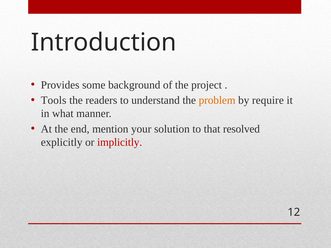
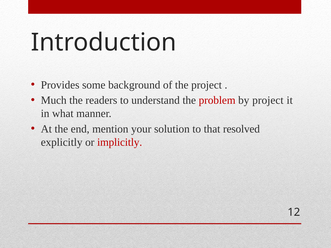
Tools: Tools -> Much
problem colour: orange -> red
by require: require -> project
